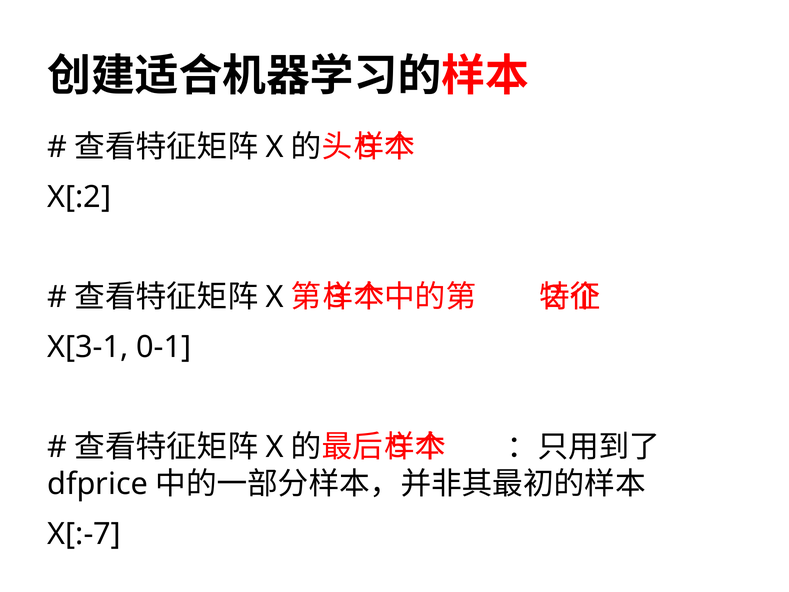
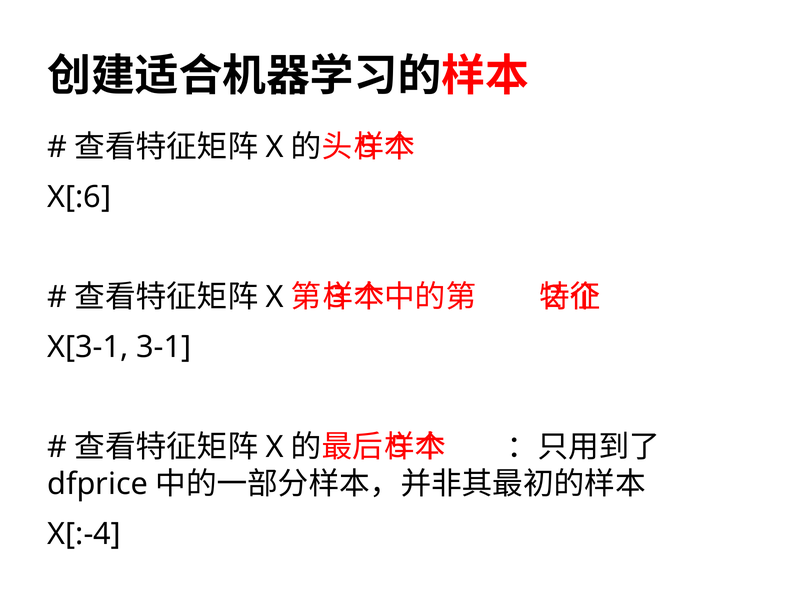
X[:2: X[:2 -> X[:6
0-1: 0-1 -> 3-1
X[:-7: X[:-7 -> X[:-4
